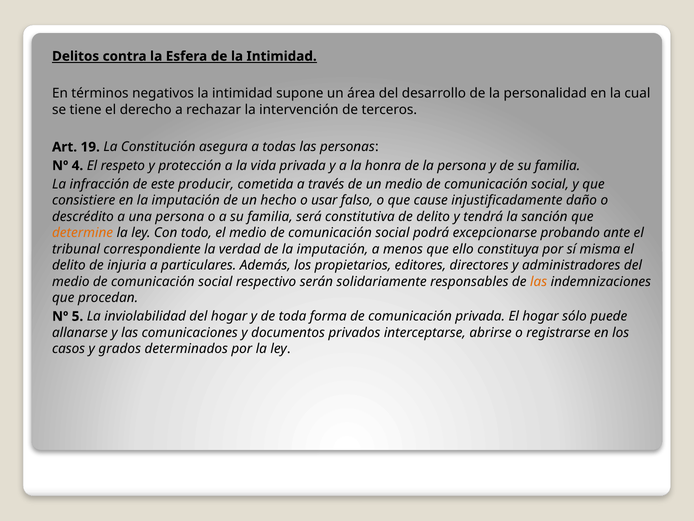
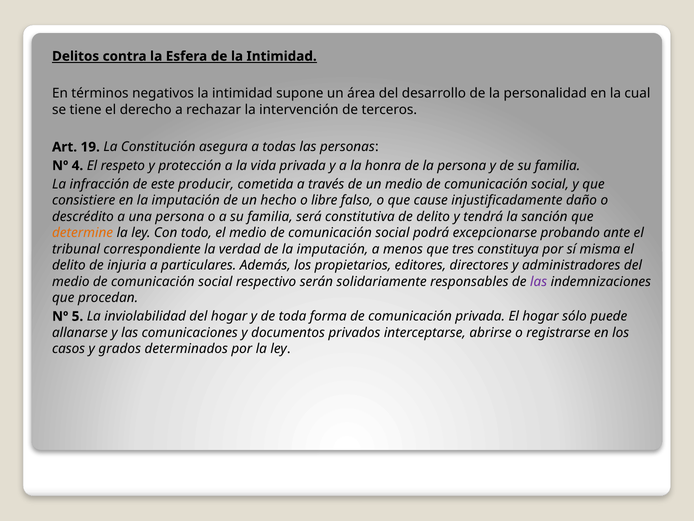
usar: usar -> libre
ello: ello -> tres
las at (539, 281) colour: orange -> purple
